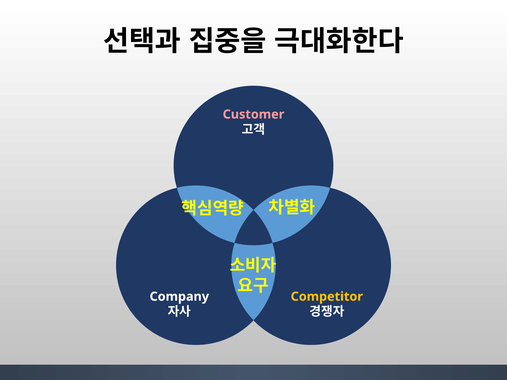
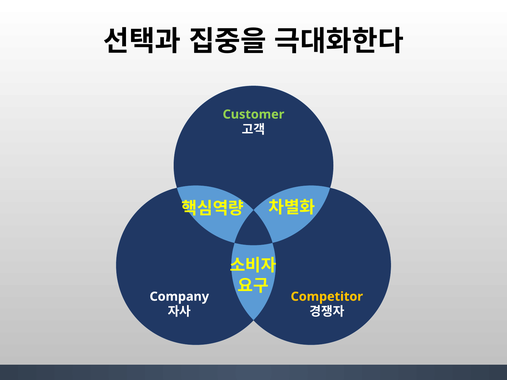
Customer colour: pink -> light green
